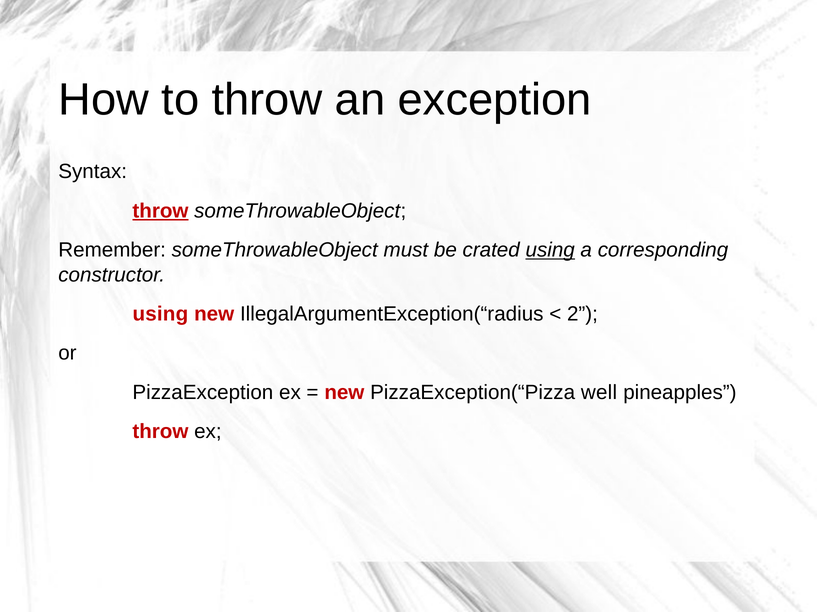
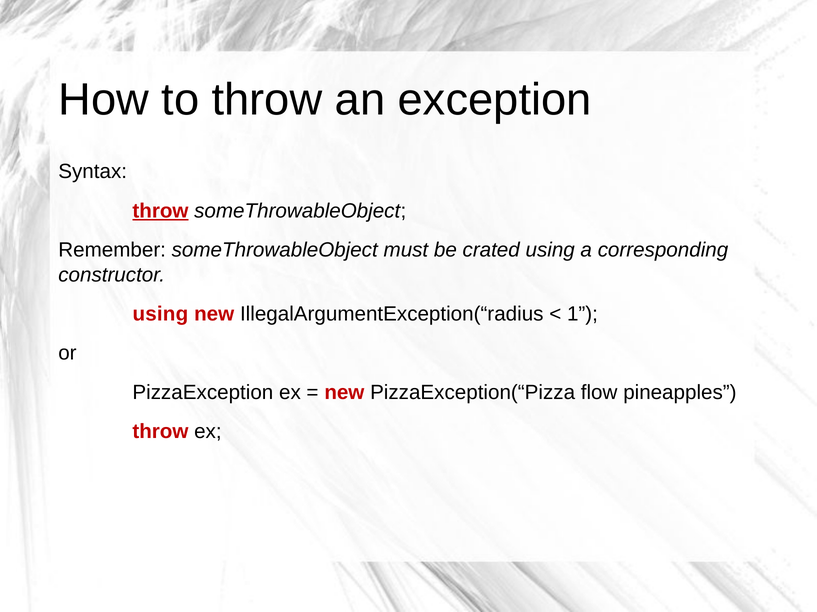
using at (550, 250) underline: present -> none
2: 2 -> 1
well: well -> flow
